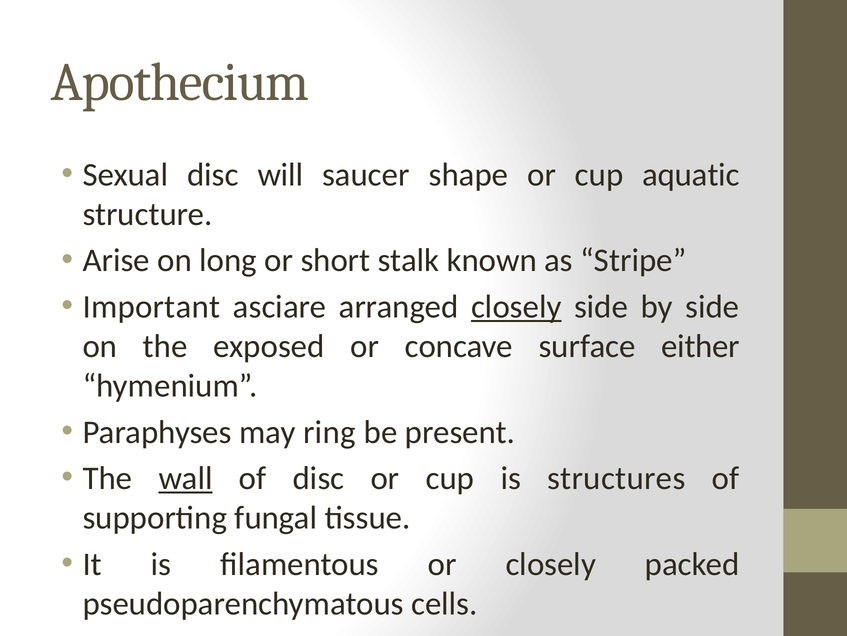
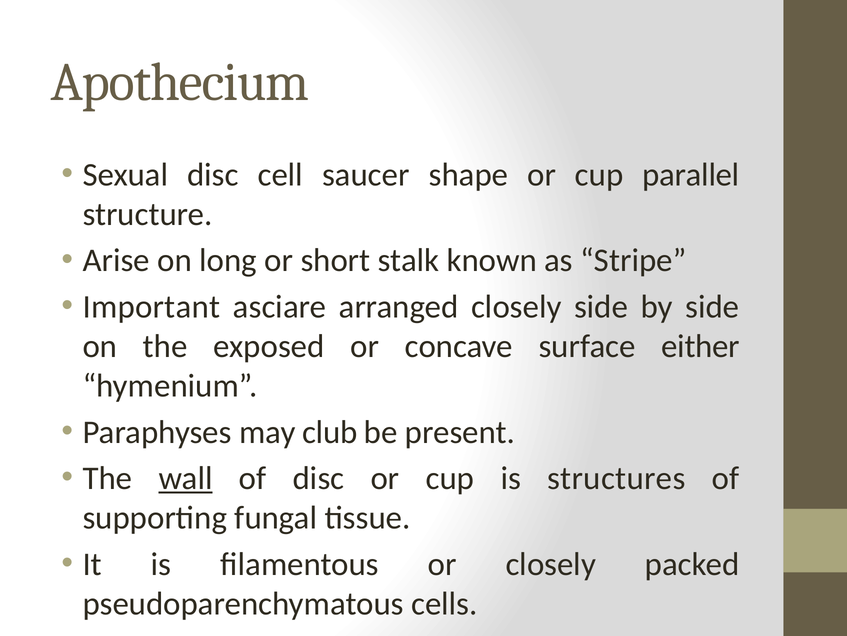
will: will -> cell
aquatic: aquatic -> parallel
closely at (516, 306) underline: present -> none
ring: ring -> club
